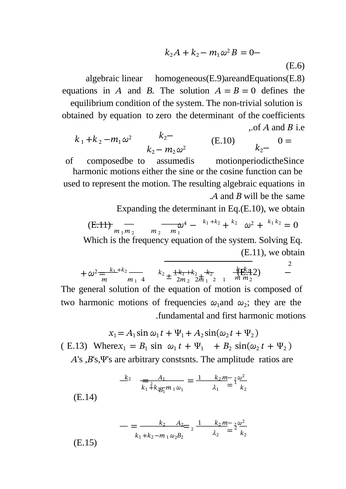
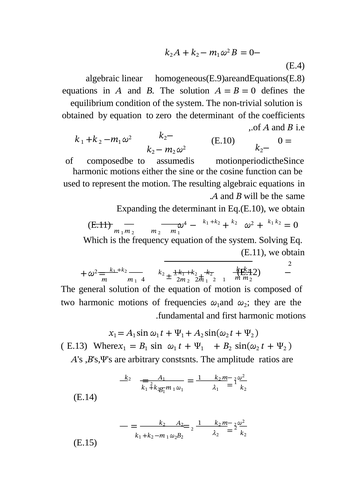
E.6: E.6 -> E.4
